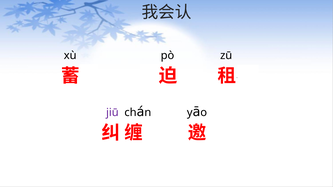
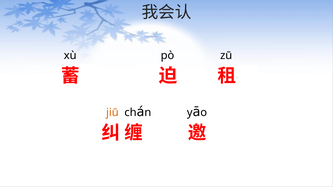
jiū colour: purple -> orange
